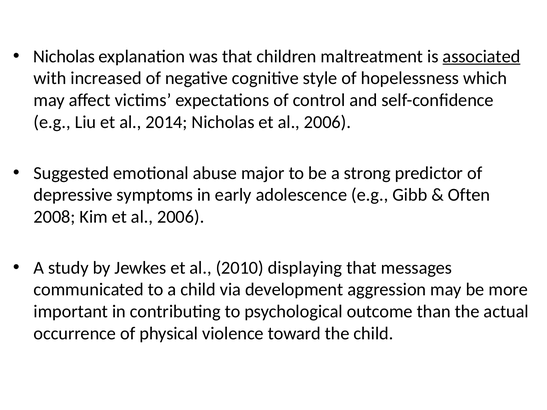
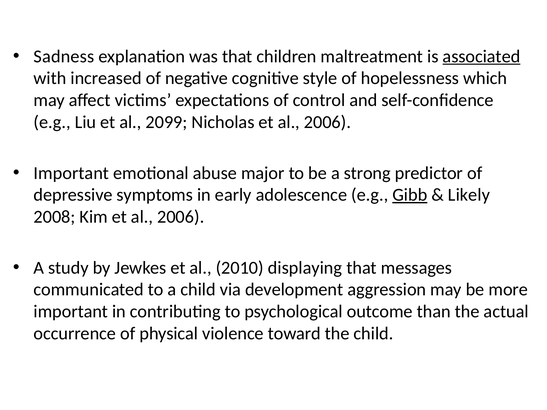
Nicholas at (64, 56): Nicholas -> Sadness
2014: 2014 -> 2099
Suggested at (71, 173): Suggested -> Important
Gibb underline: none -> present
Often: Often -> Likely
